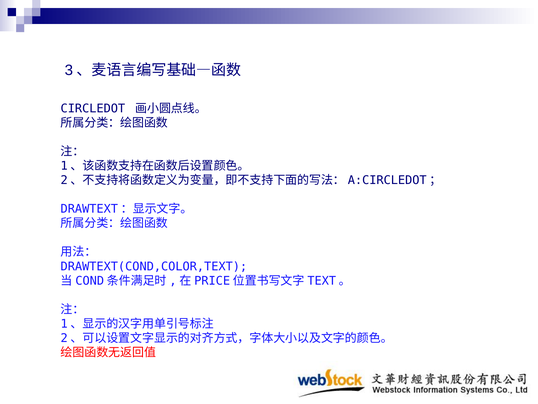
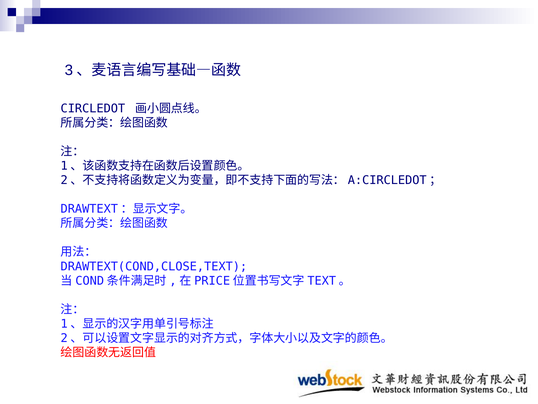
DRAWTEXT(COND,COLOR,TEXT: DRAWTEXT(COND,COLOR,TEXT -> DRAWTEXT(COND,CLOSE,TEXT
